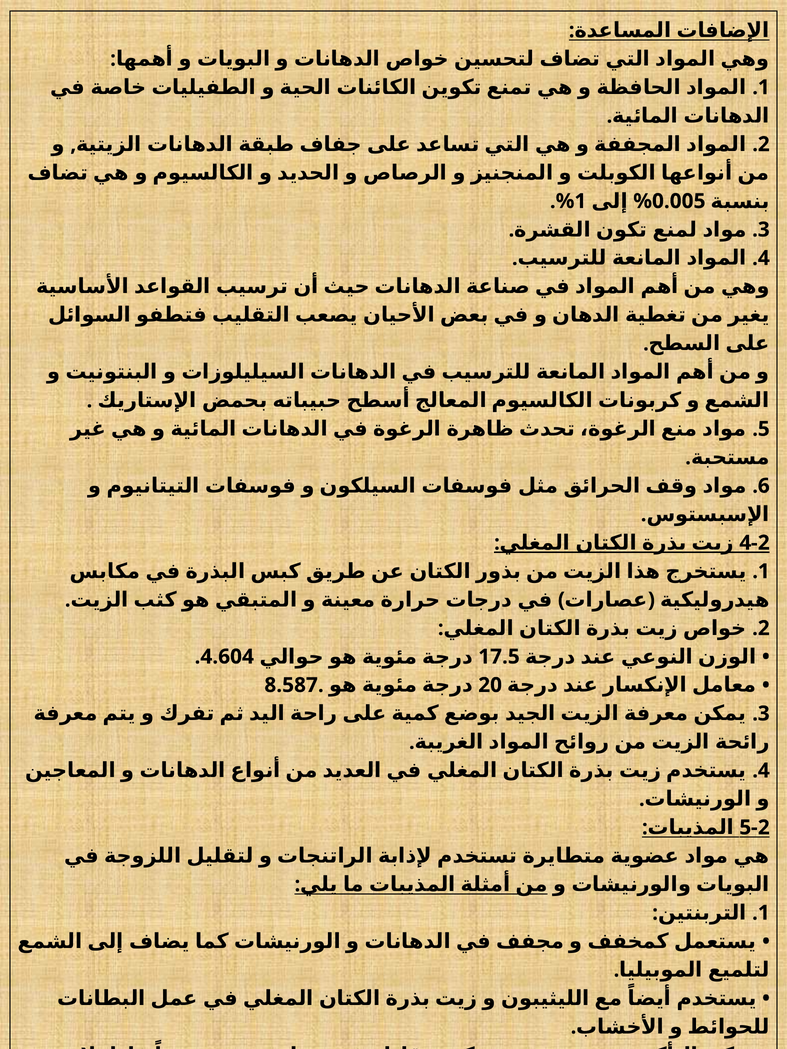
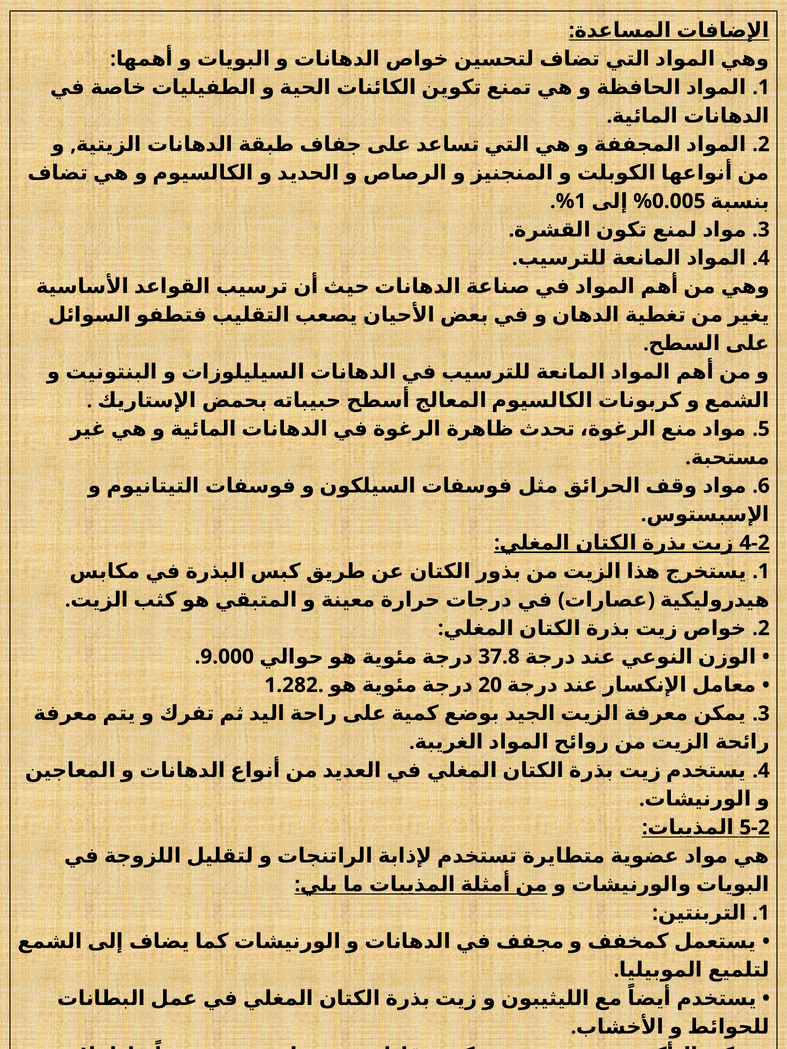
4.604: 4.604 -> 9.000
17.5: 17.5 -> 37.8
8.587: 8.587 -> 1.282
